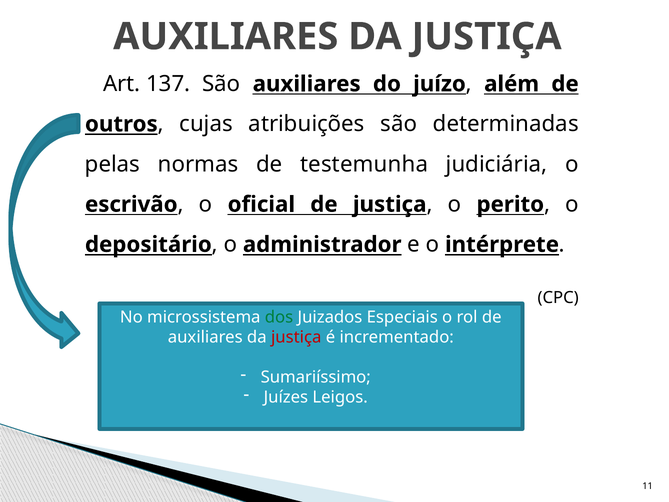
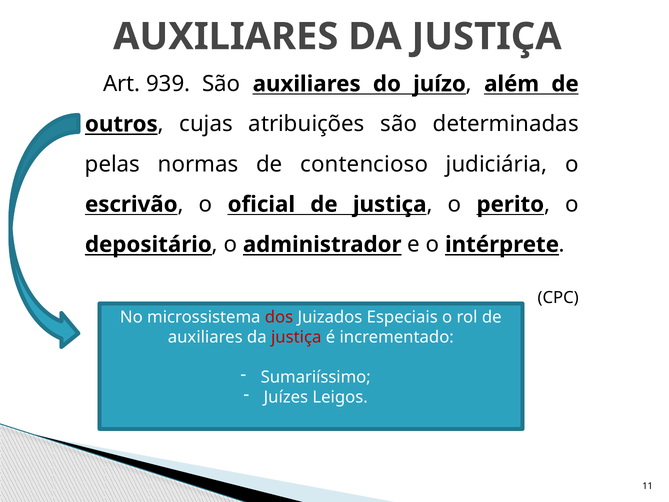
137: 137 -> 939
testemunha: testemunha -> contencioso
dos colour: green -> red
